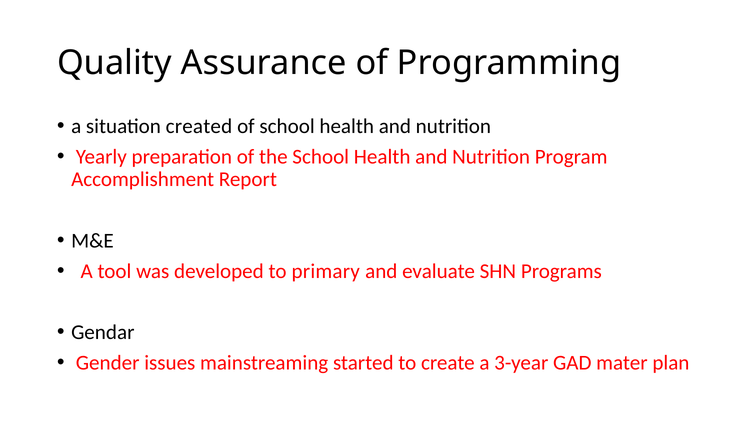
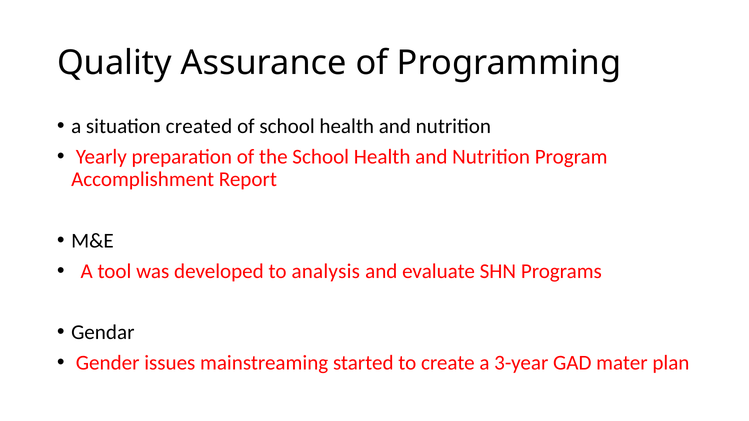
primary: primary -> analysis
